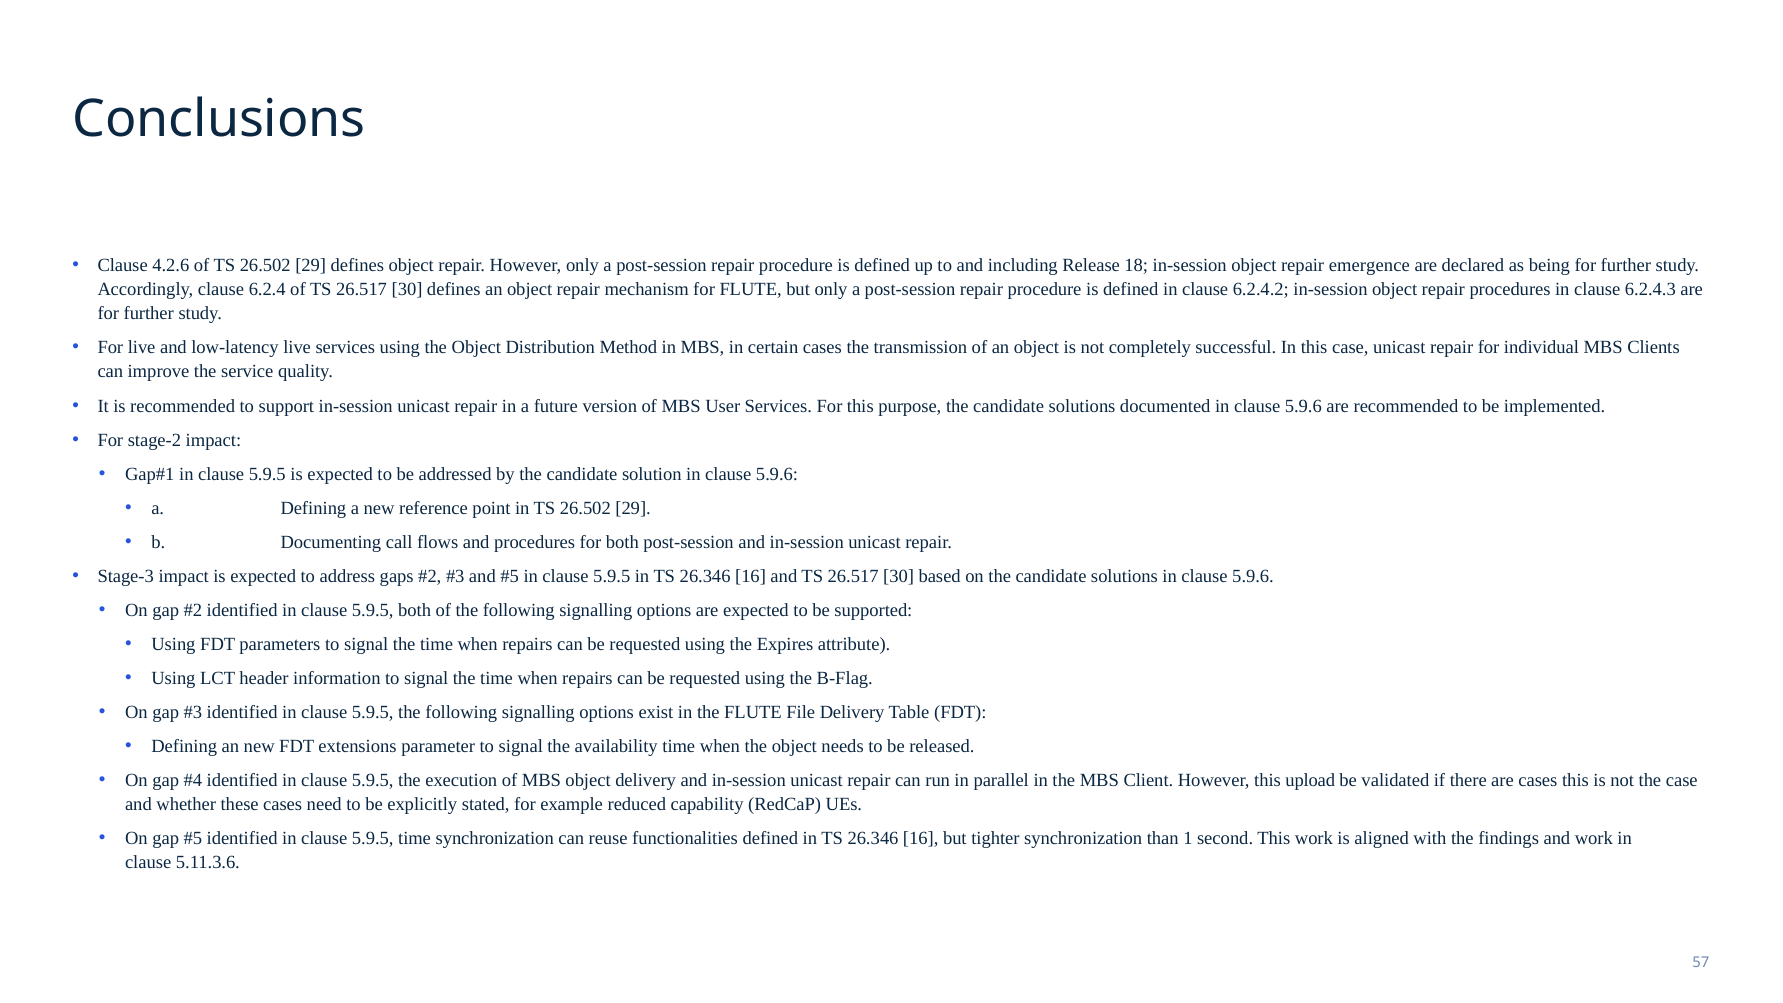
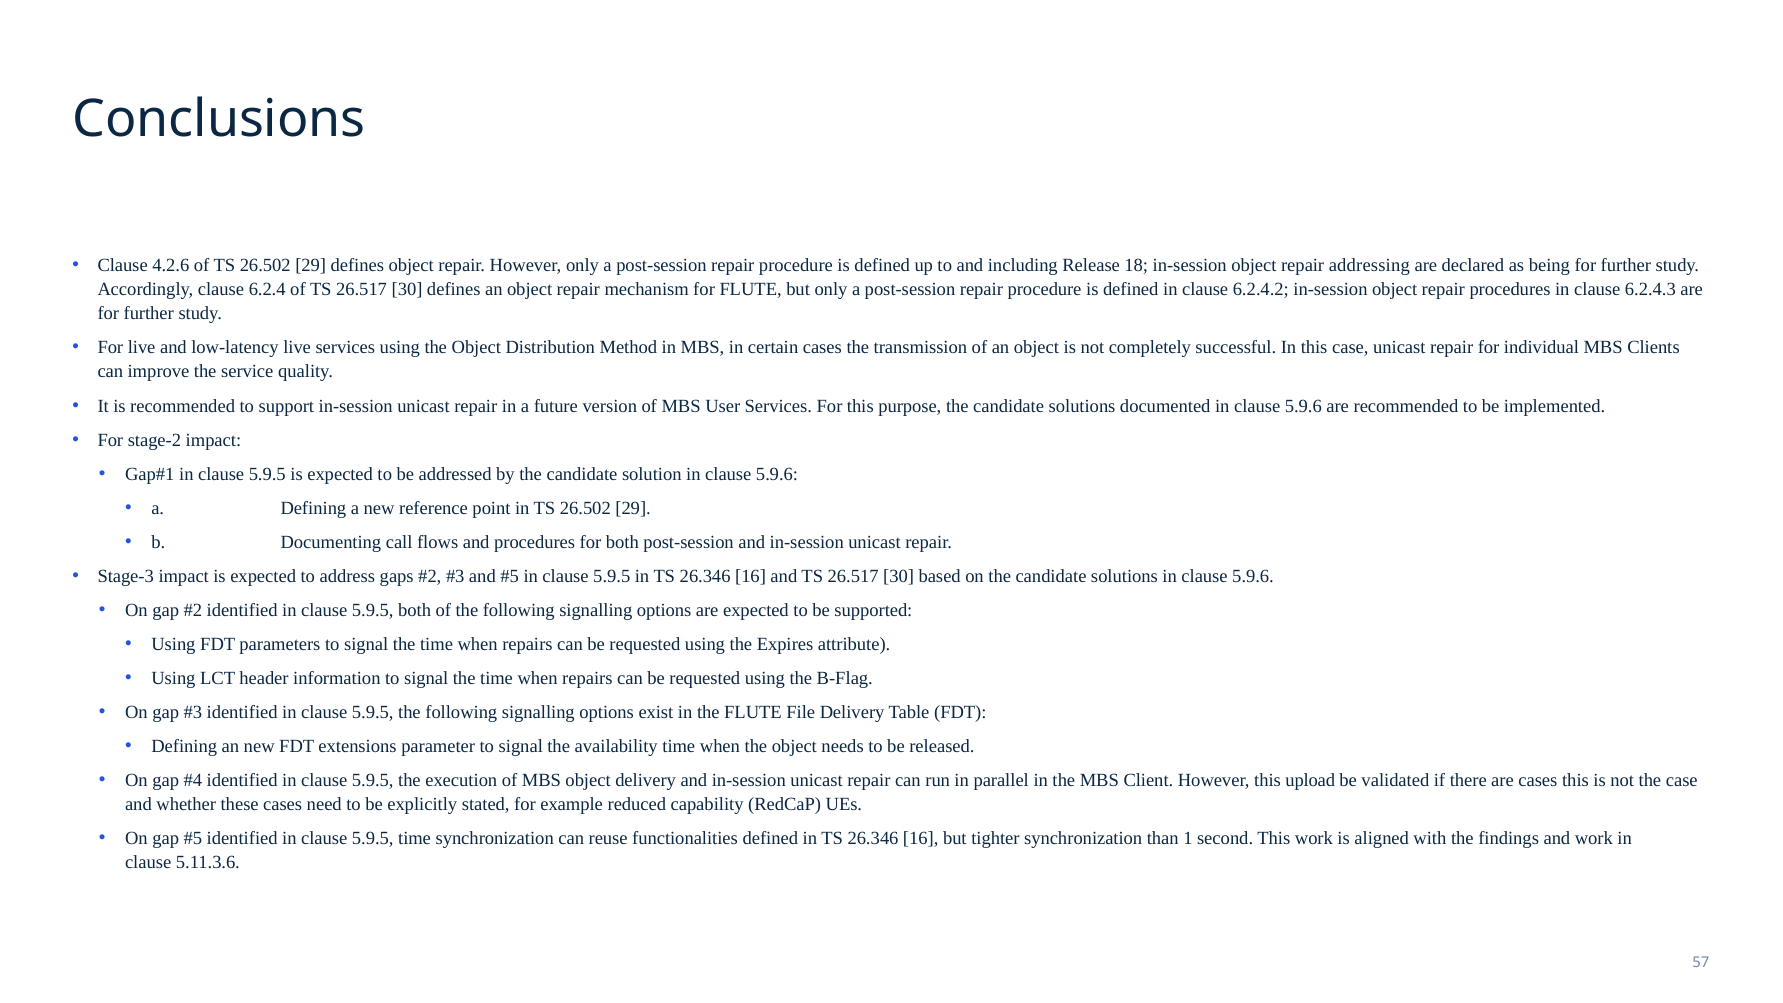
emergence: emergence -> addressing
